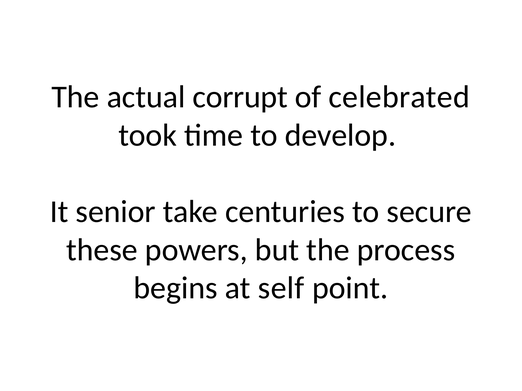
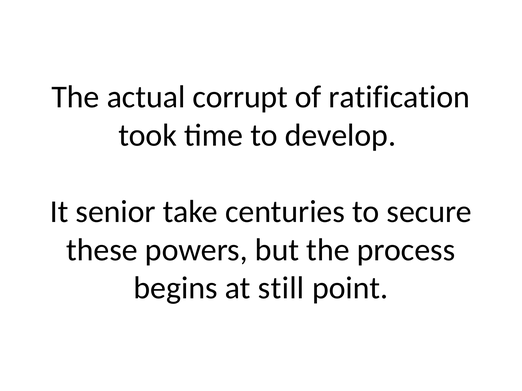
celebrated: celebrated -> ratification
self: self -> still
